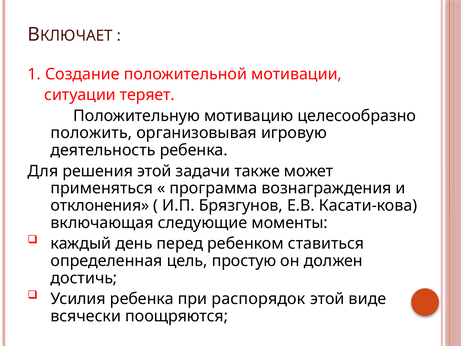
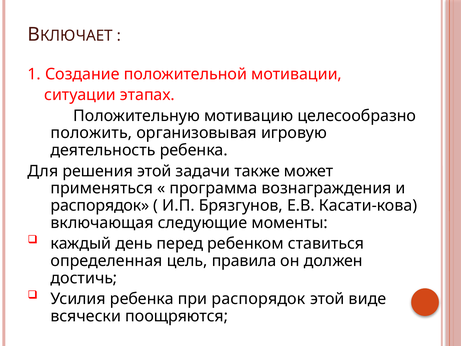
теряет: теряет -> этапах
отклонения at (100, 206): отклонения -> распорядок
простую: простую -> правила
